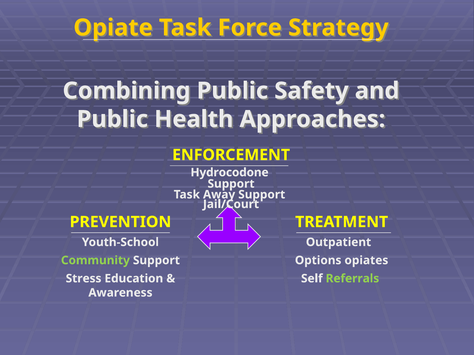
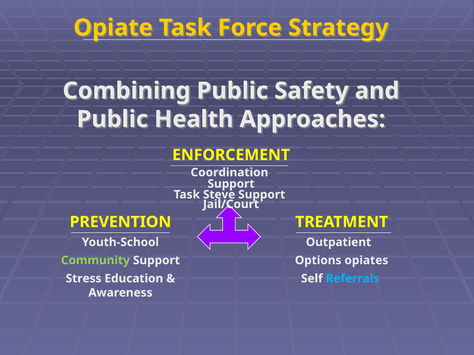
Hydrocodone: Hydrocodone -> Coordination
Away: Away -> Steve
Referrals colour: light green -> light blue
